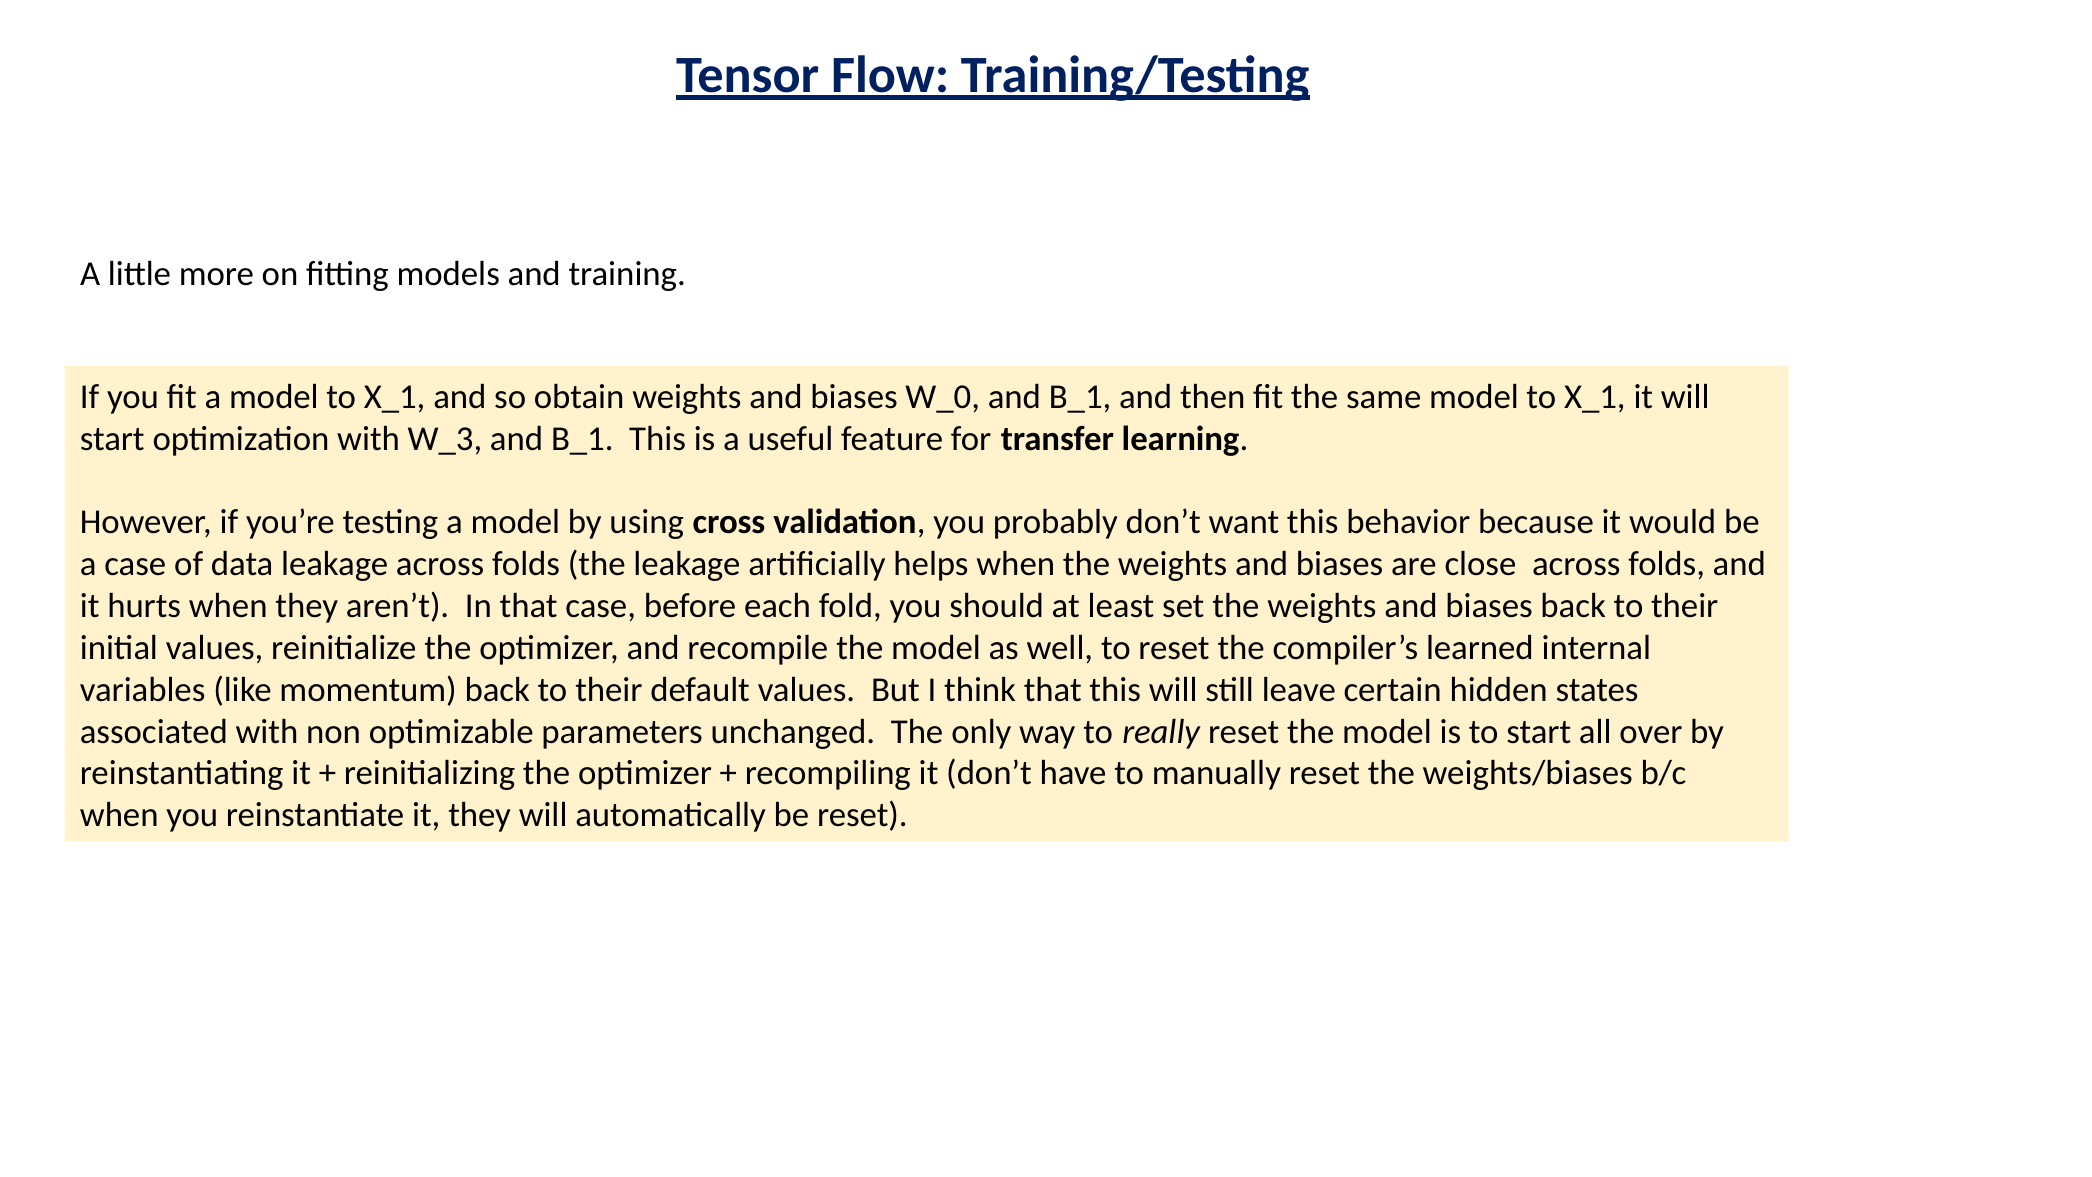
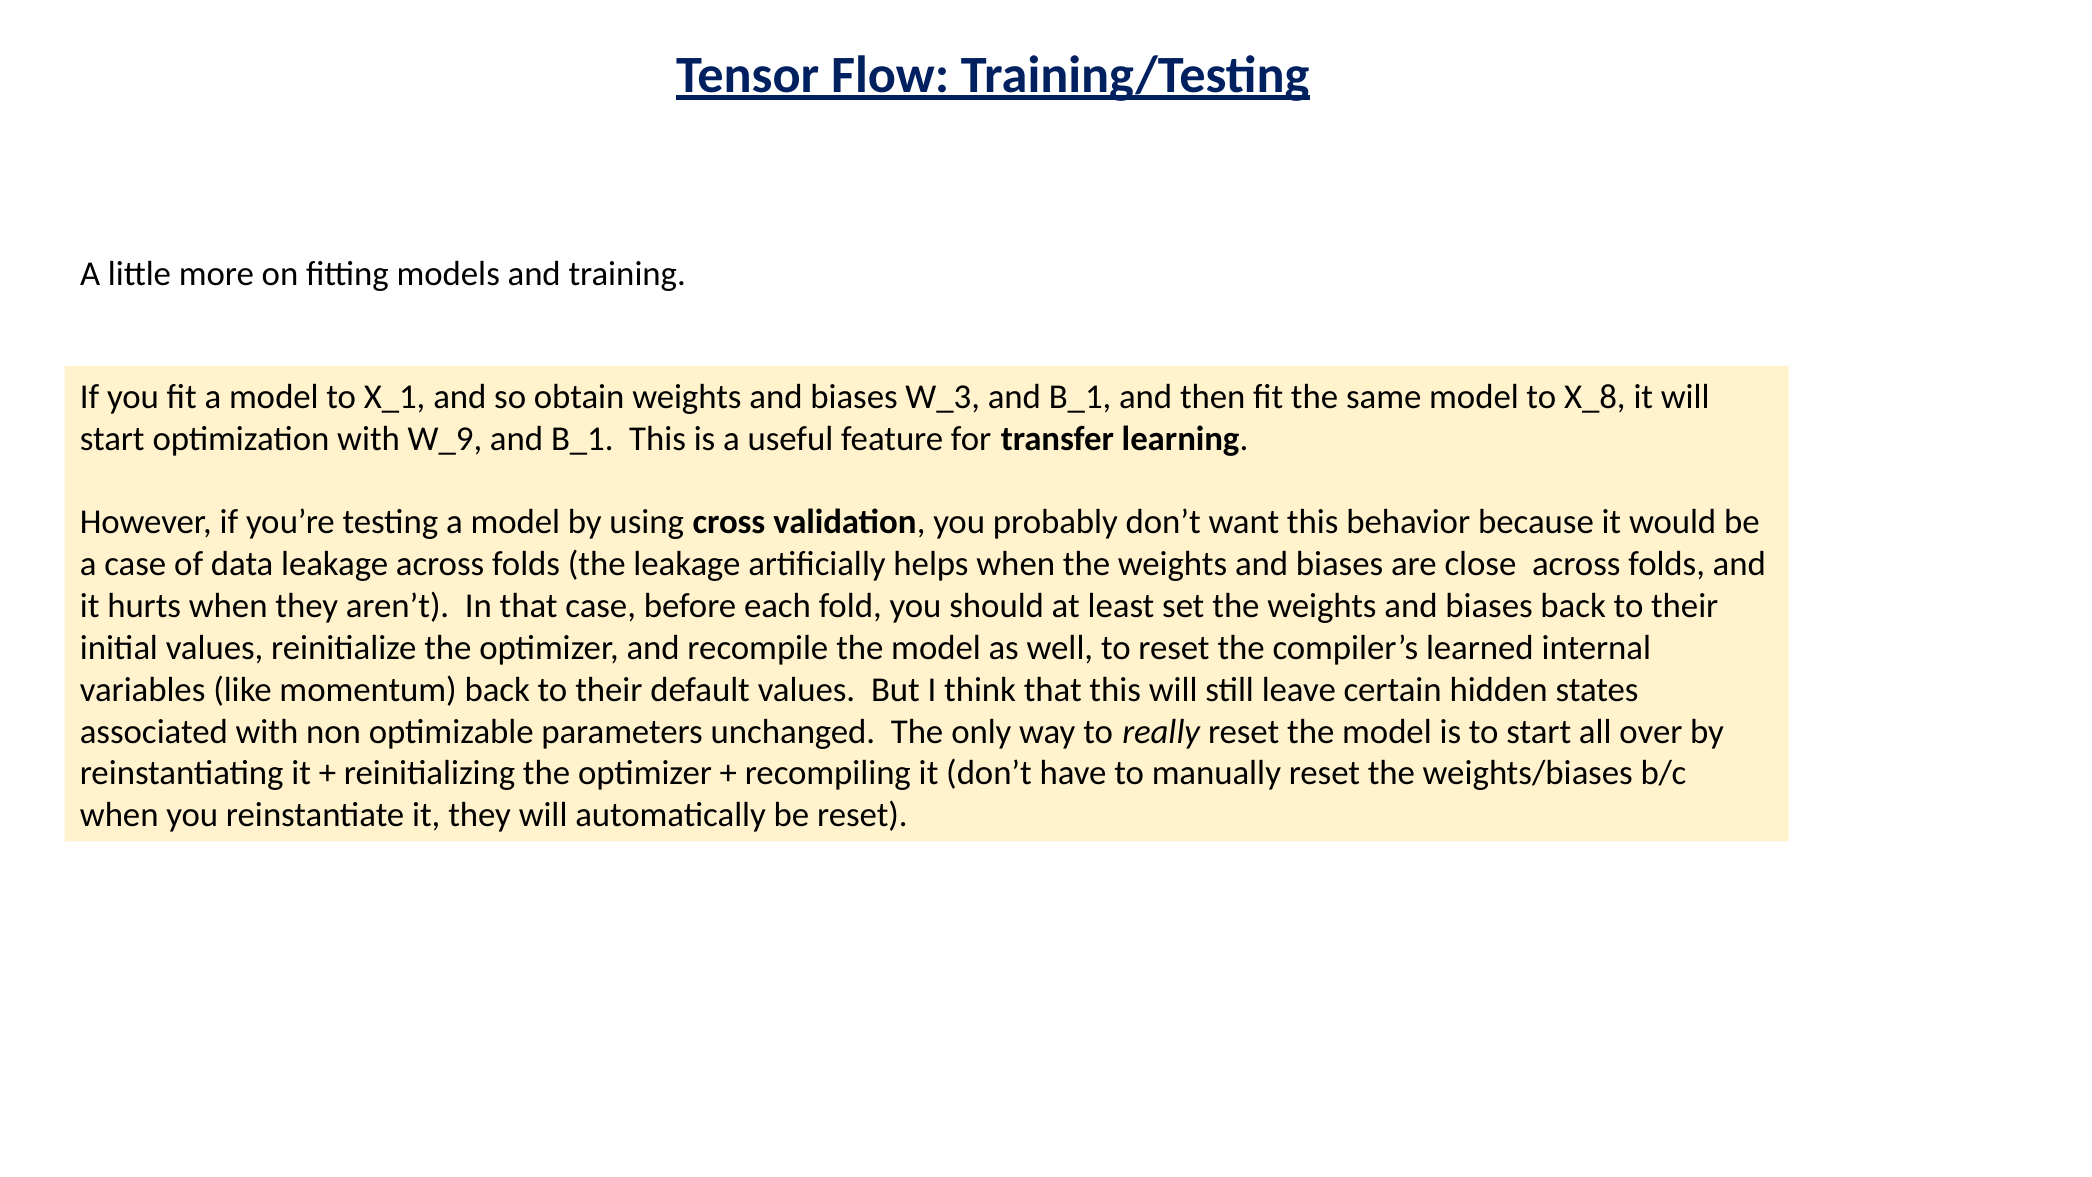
W_0: W_0 -> W_3
same model to X_1: X_1 -> X_8
W_3: W_3 -> W_9
